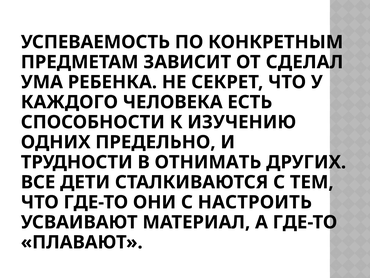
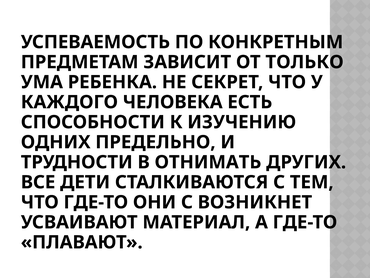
СДЕЛАЛ: СДЕЛАЛ -> ТОЛЬКО
НАСТРОИТЬ: НАСТРОИТЬ -> ВОЗНИКНЕТ
